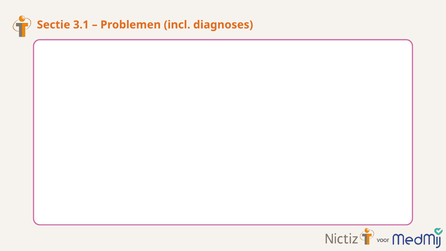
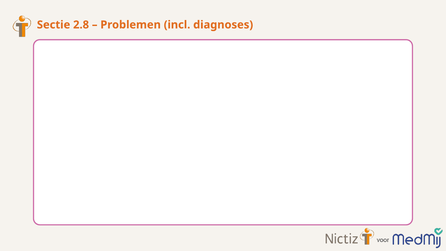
3.1: 3.1 -> 2.8
